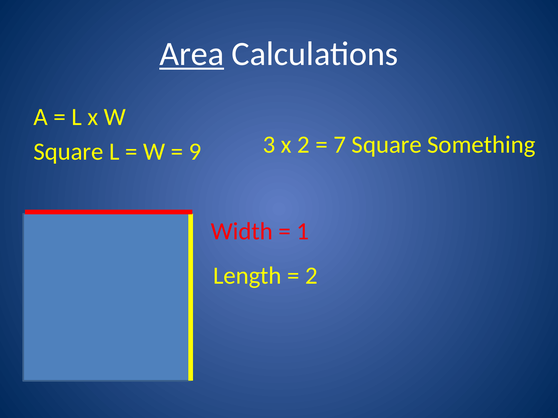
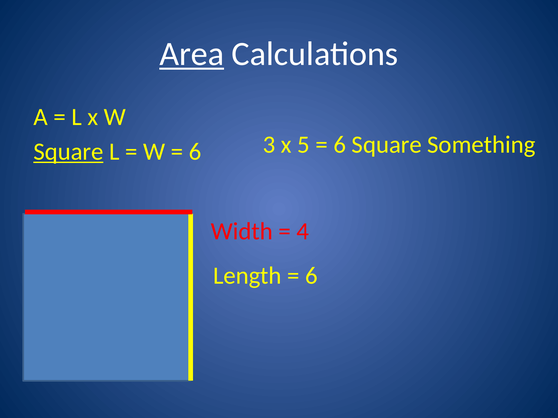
x 2: 2 -> 5
7 at (340, 145): 7 -> 6
Square at (68, 152) underline: none -> present
9 at (195, 152): 9 -> 6
1: 1 -> 4
2 at (311, 276): 2 -> 6
